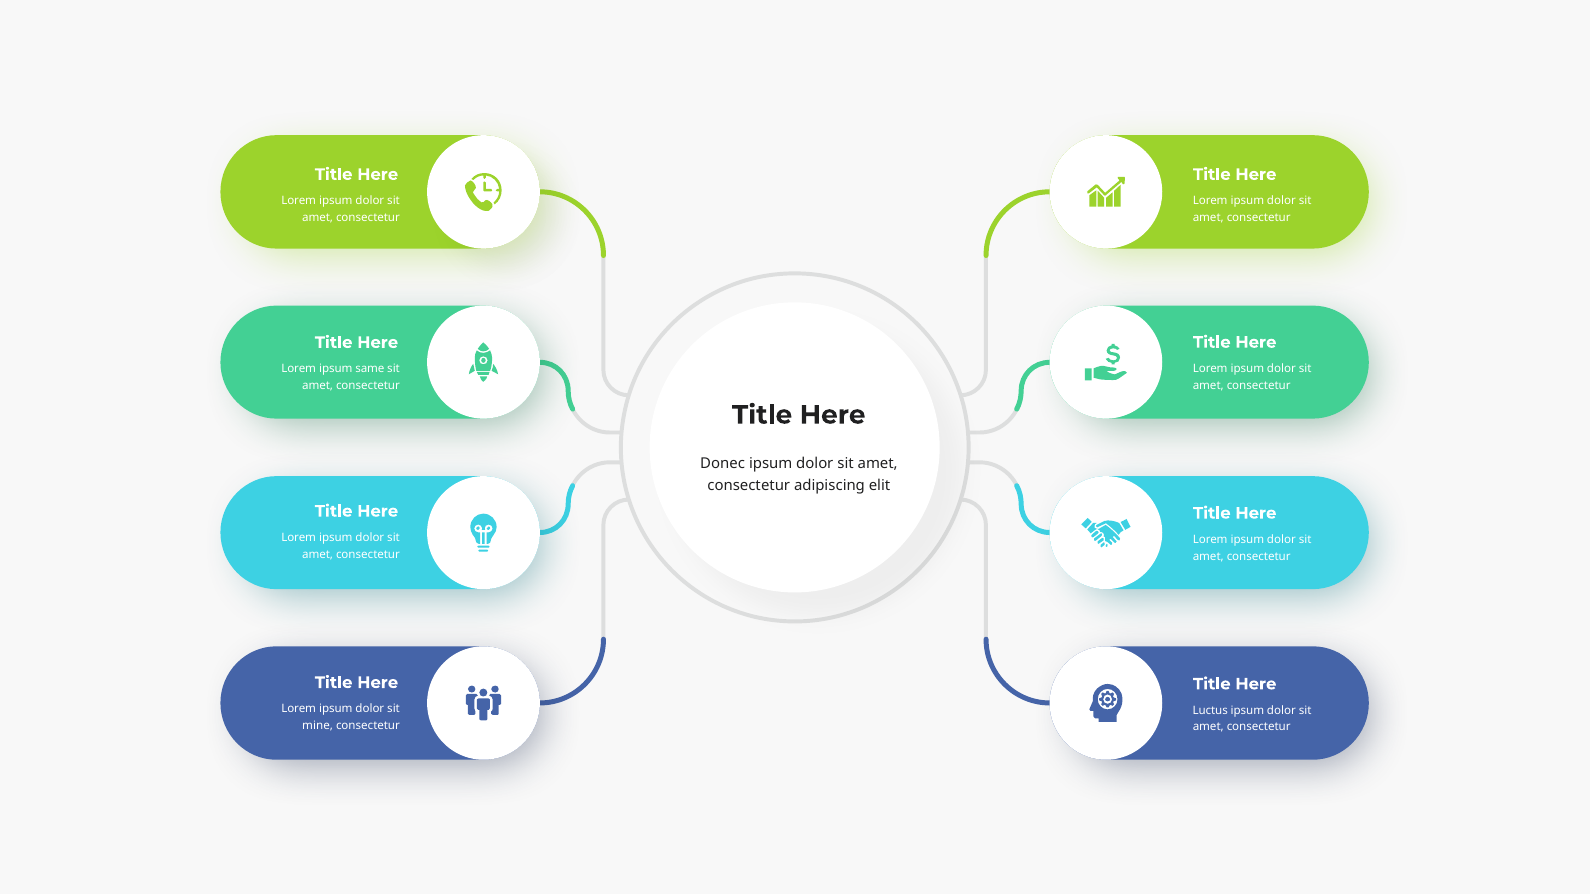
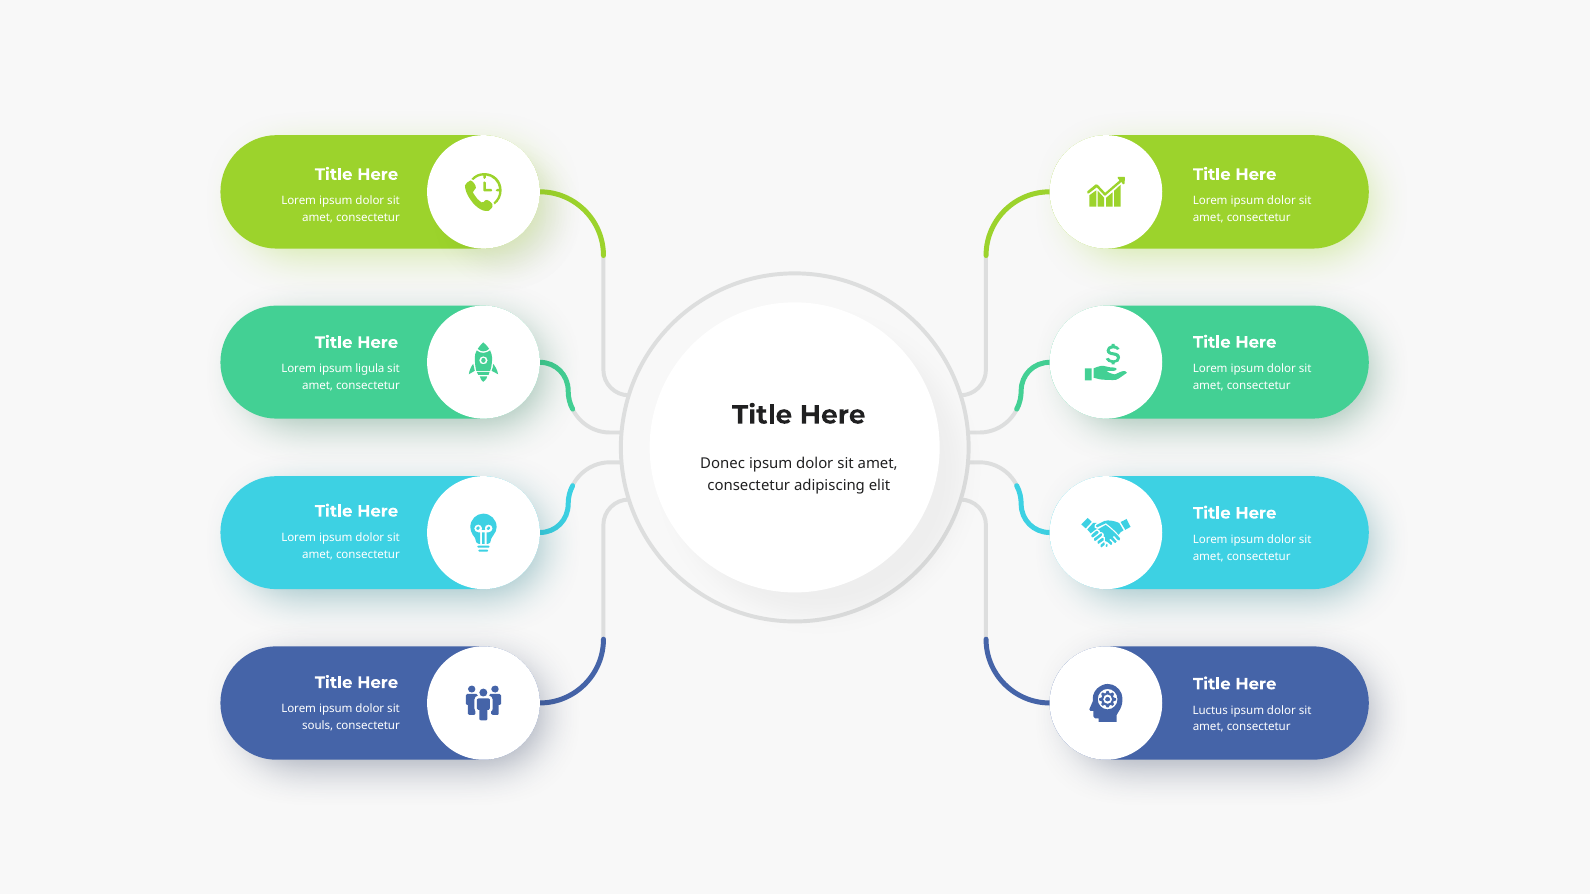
same: same -> ligula
mine: mine -> souls
